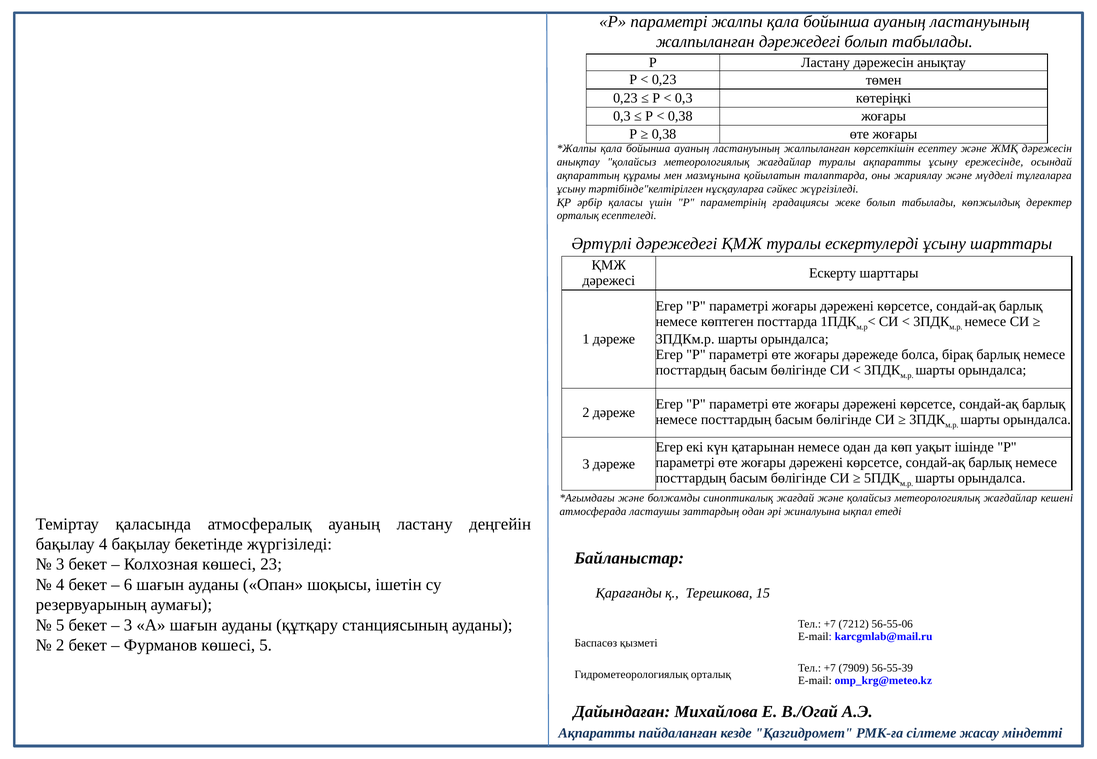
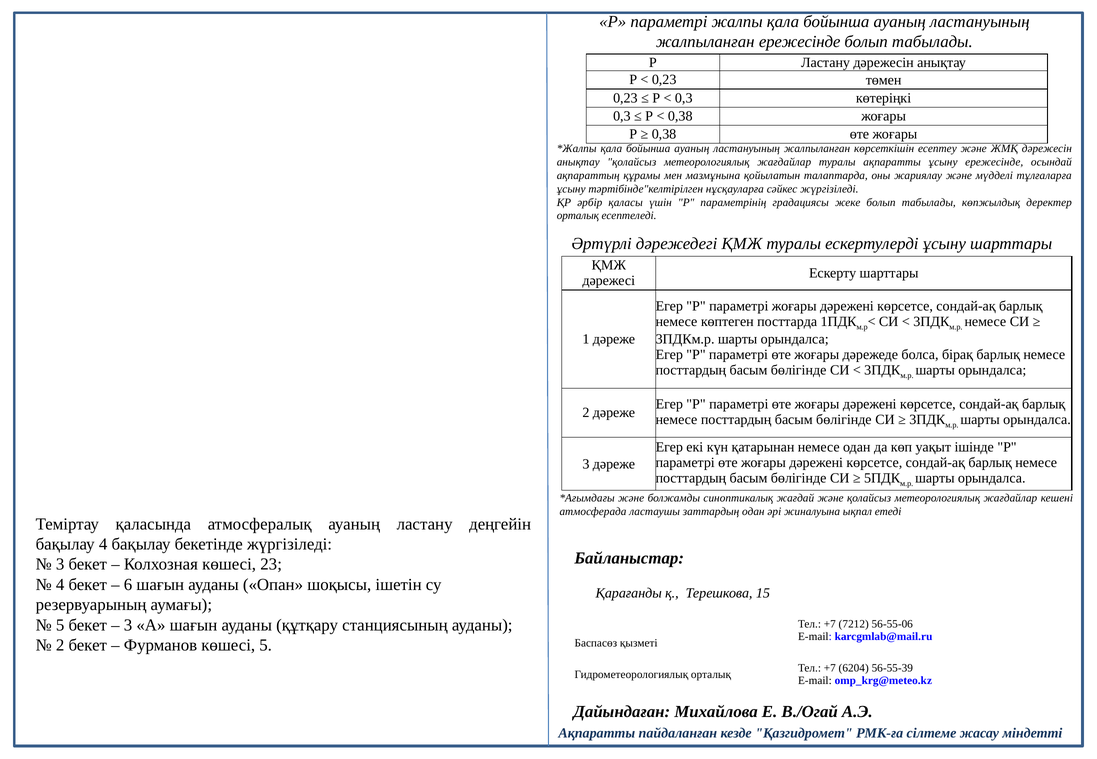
жалпыланған дәрежедегі: дәрежедегі -> ережесінде
7909: 7909 -> 6204
